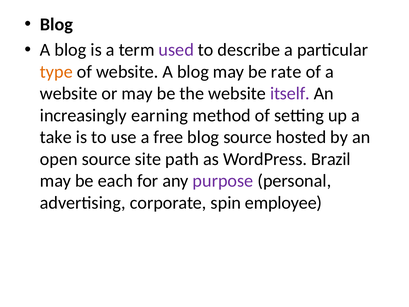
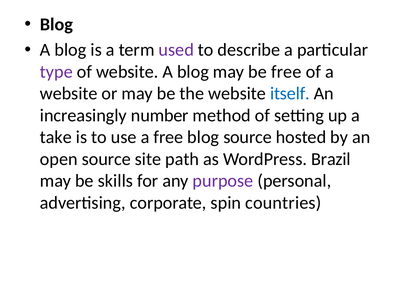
type colour: orange -> purple
be rate: rate -> free
itself colour: purple -> blue
earning: earning -> number
each: each -> skills
employee: employee -> countries
